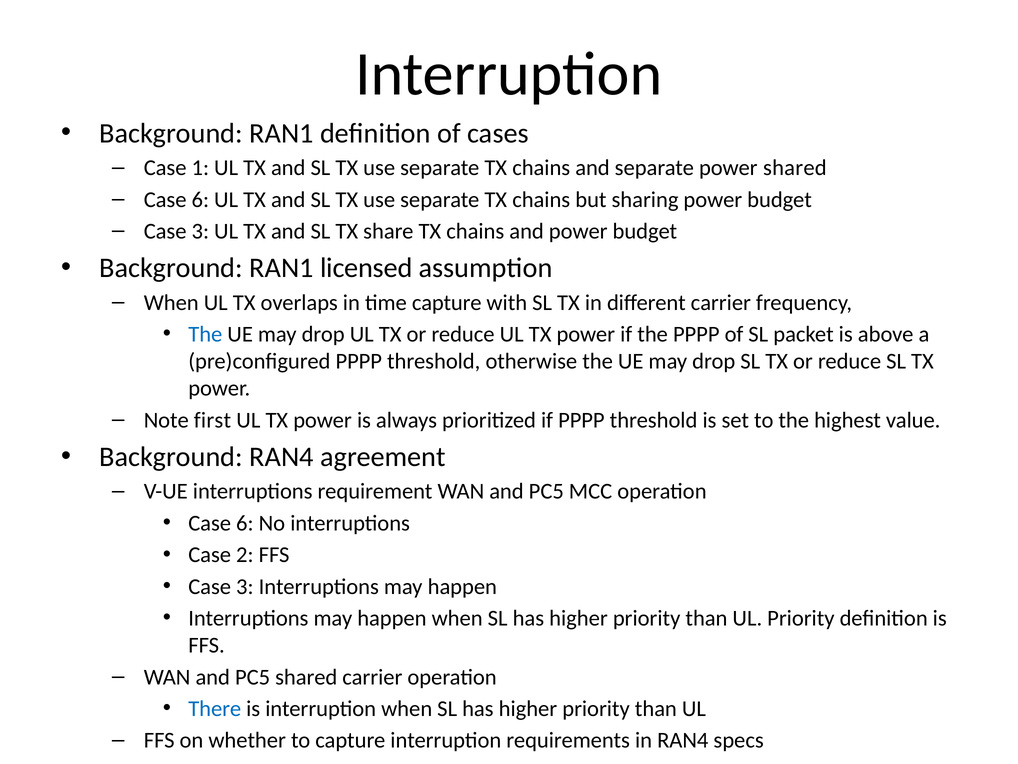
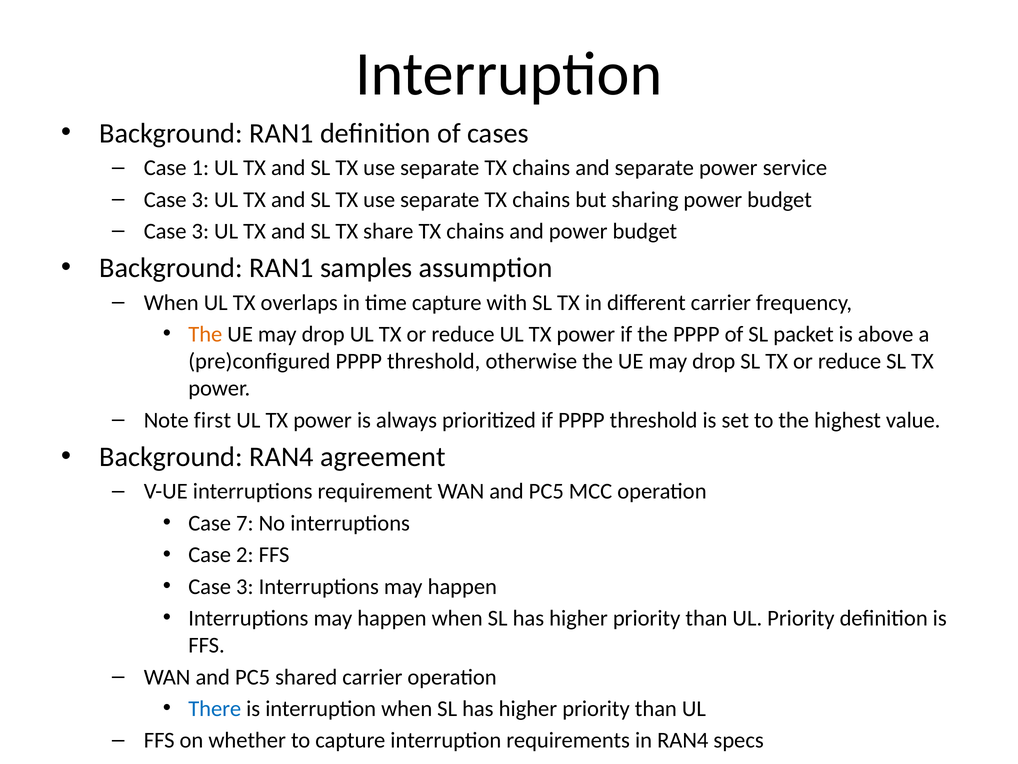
power shared: shared -> service
6 at (200, 199): 6 -> 3
licensed: licensed -> samples
The at (205, 334) colour: blue -> orange
6 at (245, 523): 6 -> 7
